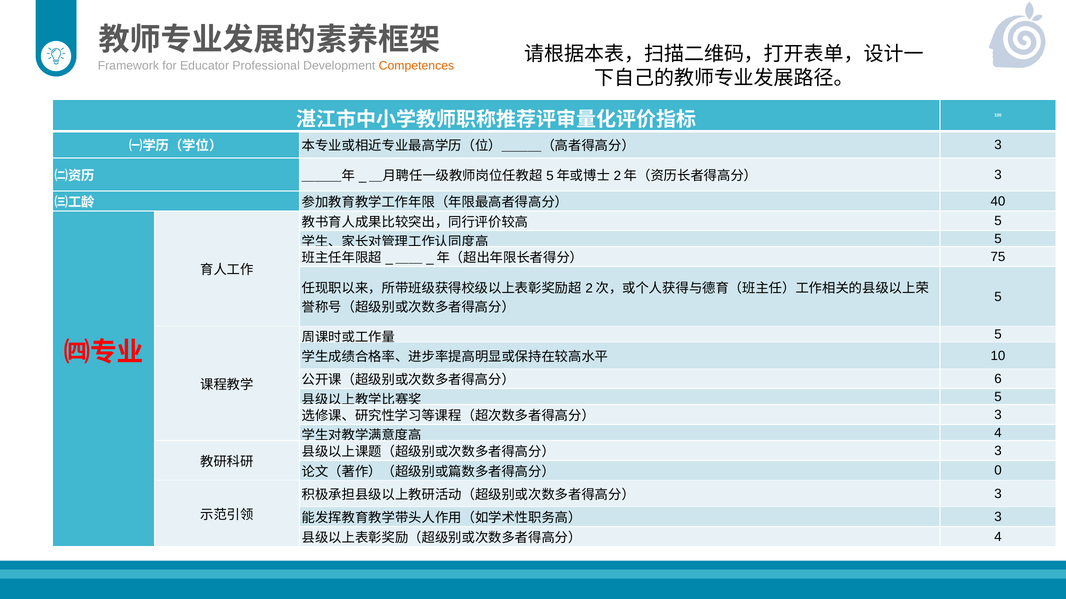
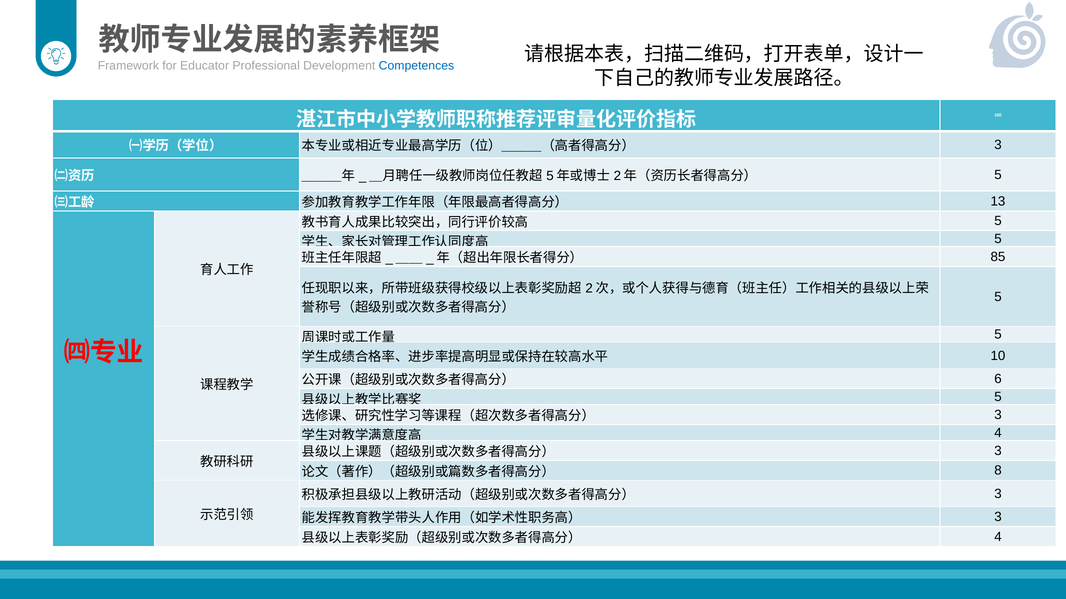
Competences colour: orange -> blue
3 at (998, 175): 3 -> 5
40: 40 -> 13
75: 75 -> 85
0: 0 -> 8
